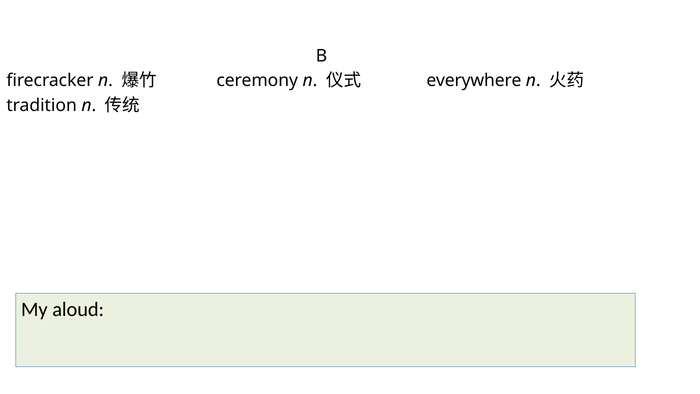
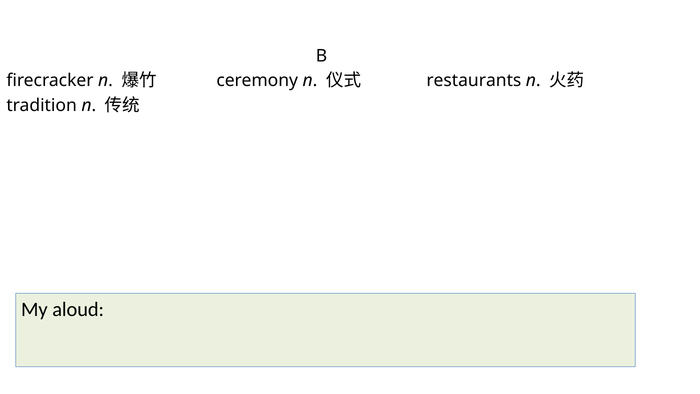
everywhere: everywhere -> restaurants
